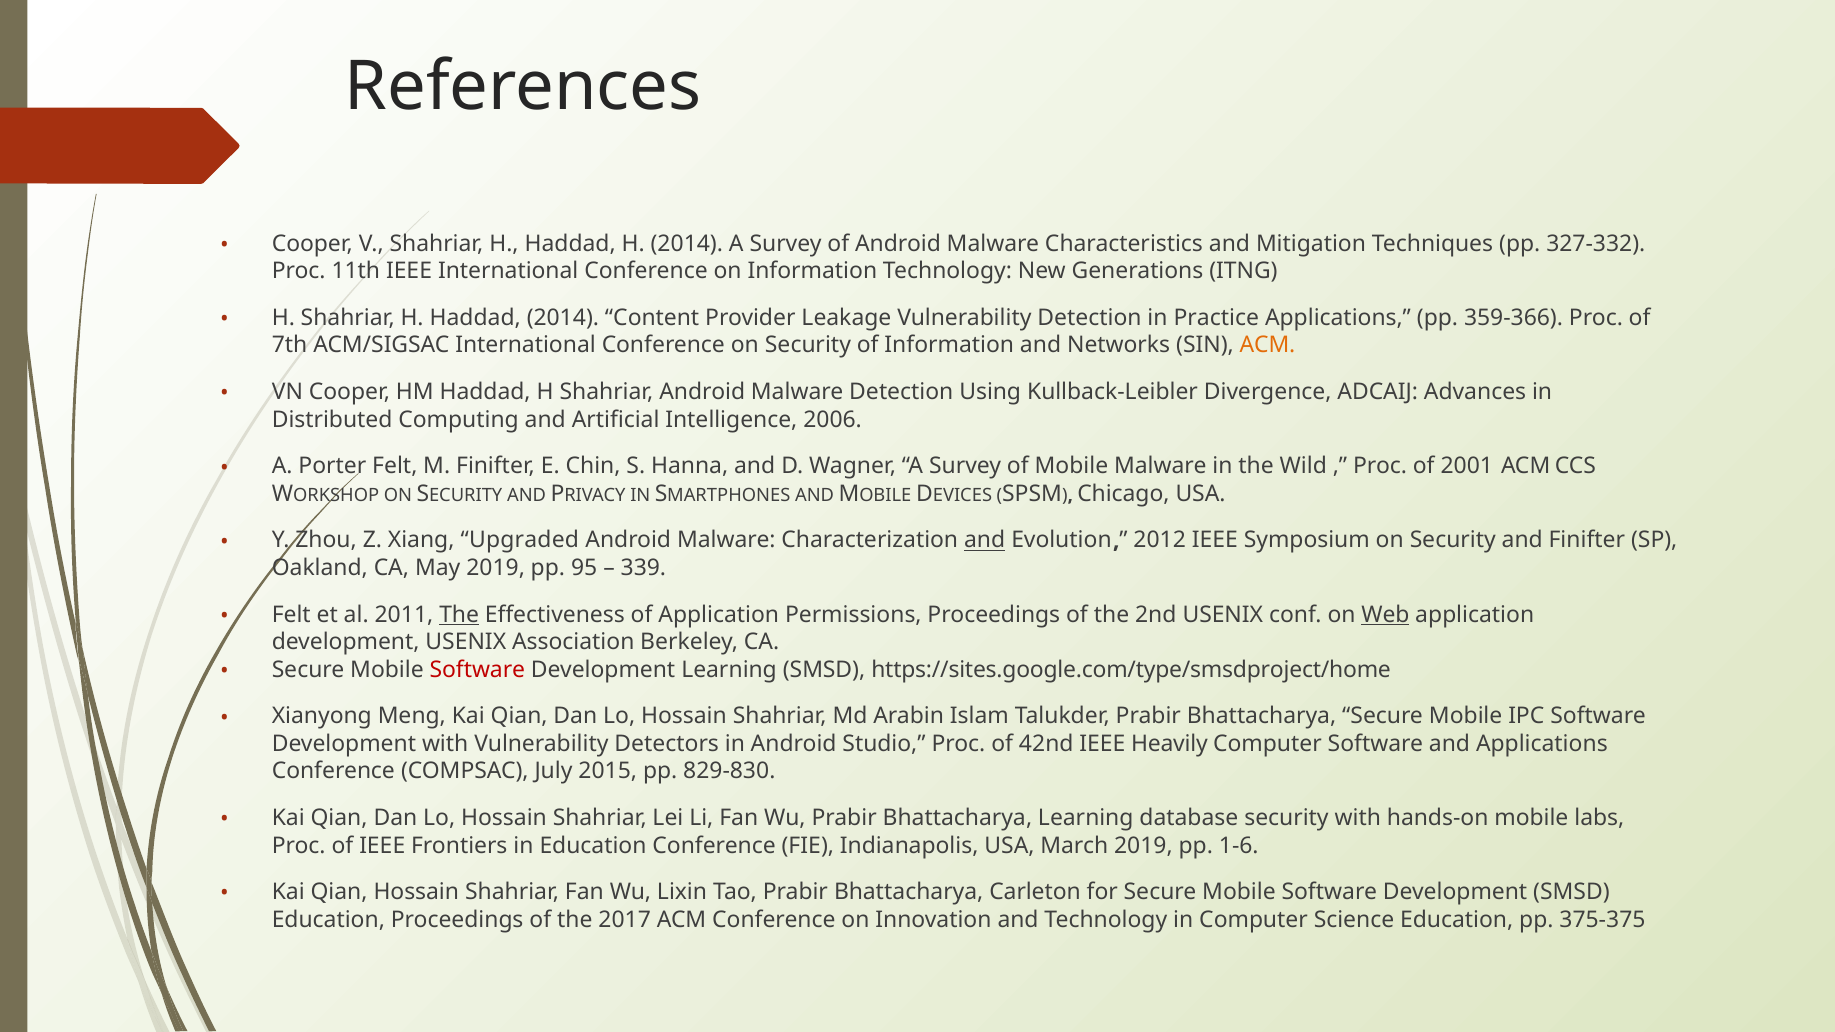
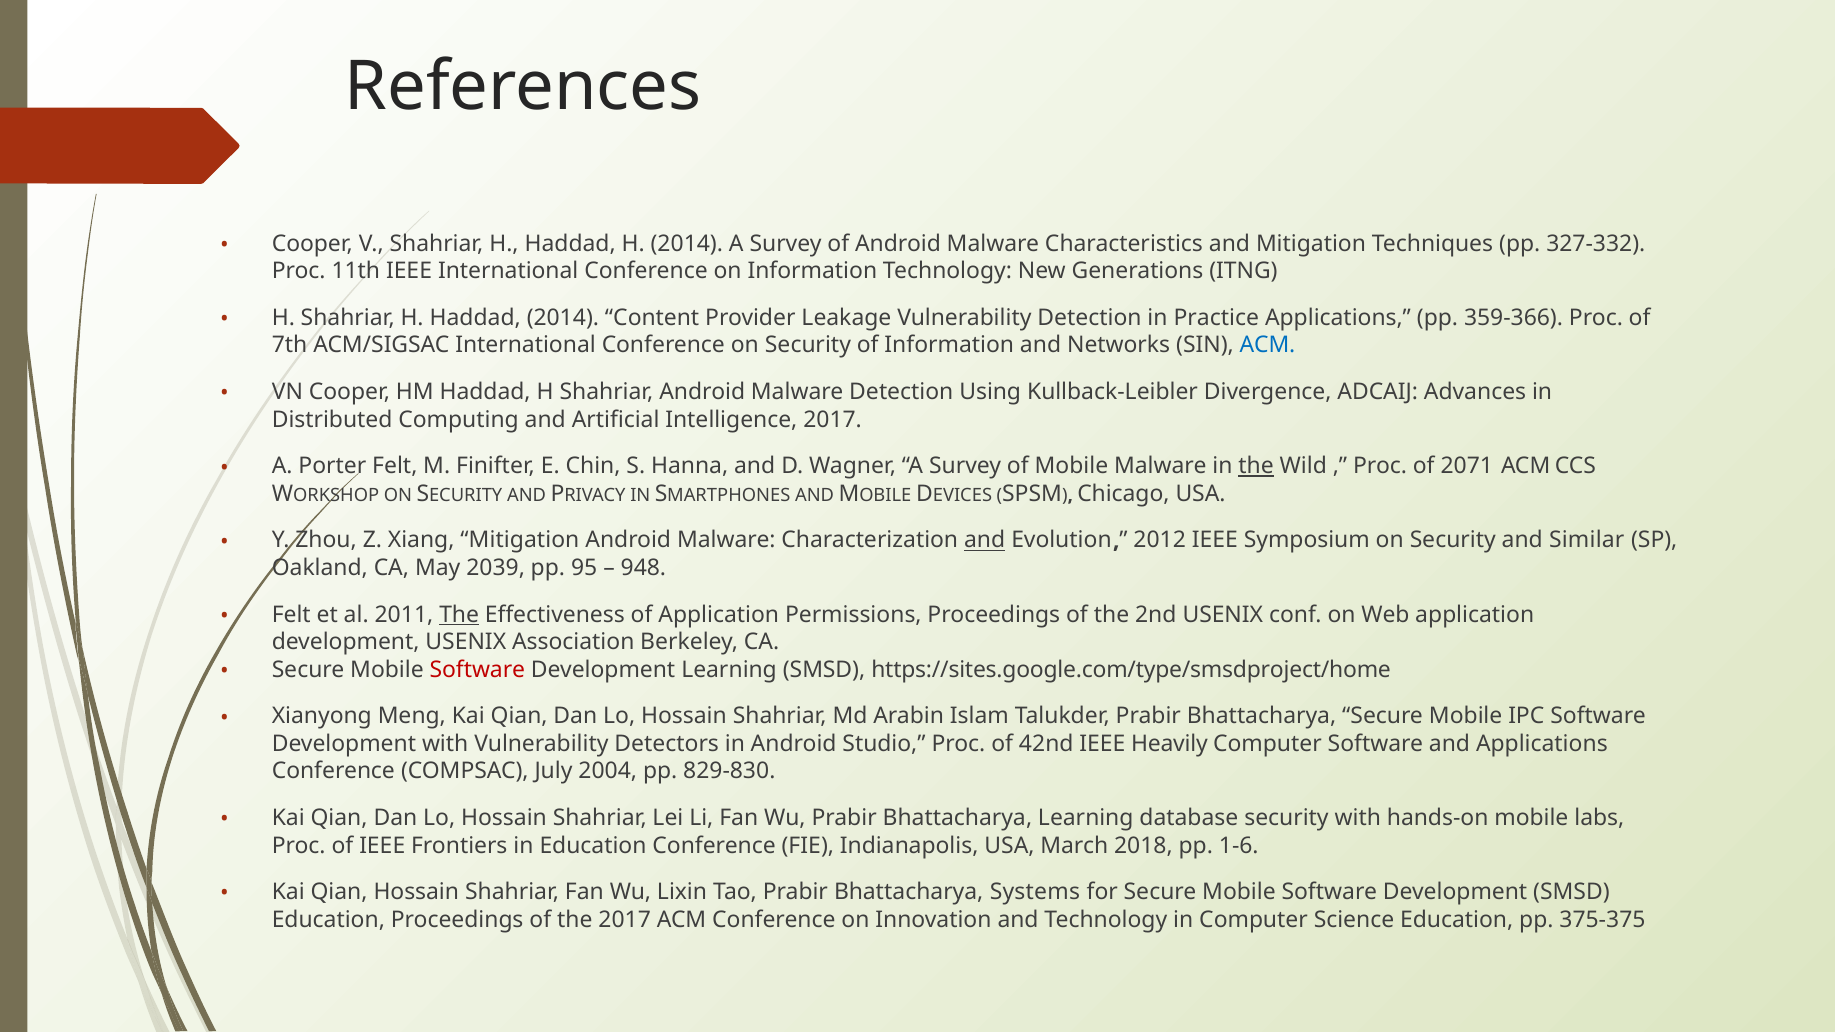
ACM at (1267, 345) colour: orange -> blue
Intelligence 2006: 2006 -> 2017
the at (1256, 466) underline: none -> present
2001: 2001 -> 2071
Xiang Upgraded: Upgraded -> Mitigation
and Finifter: Finifter -> Similar
May 2019: 2019 -> 2039
339: 339 -> 948
Web underline: present -> none
2015: 2015 -> 2004
March 2019: 2019 -> 2018
Carleton: Carleton -> Systems
